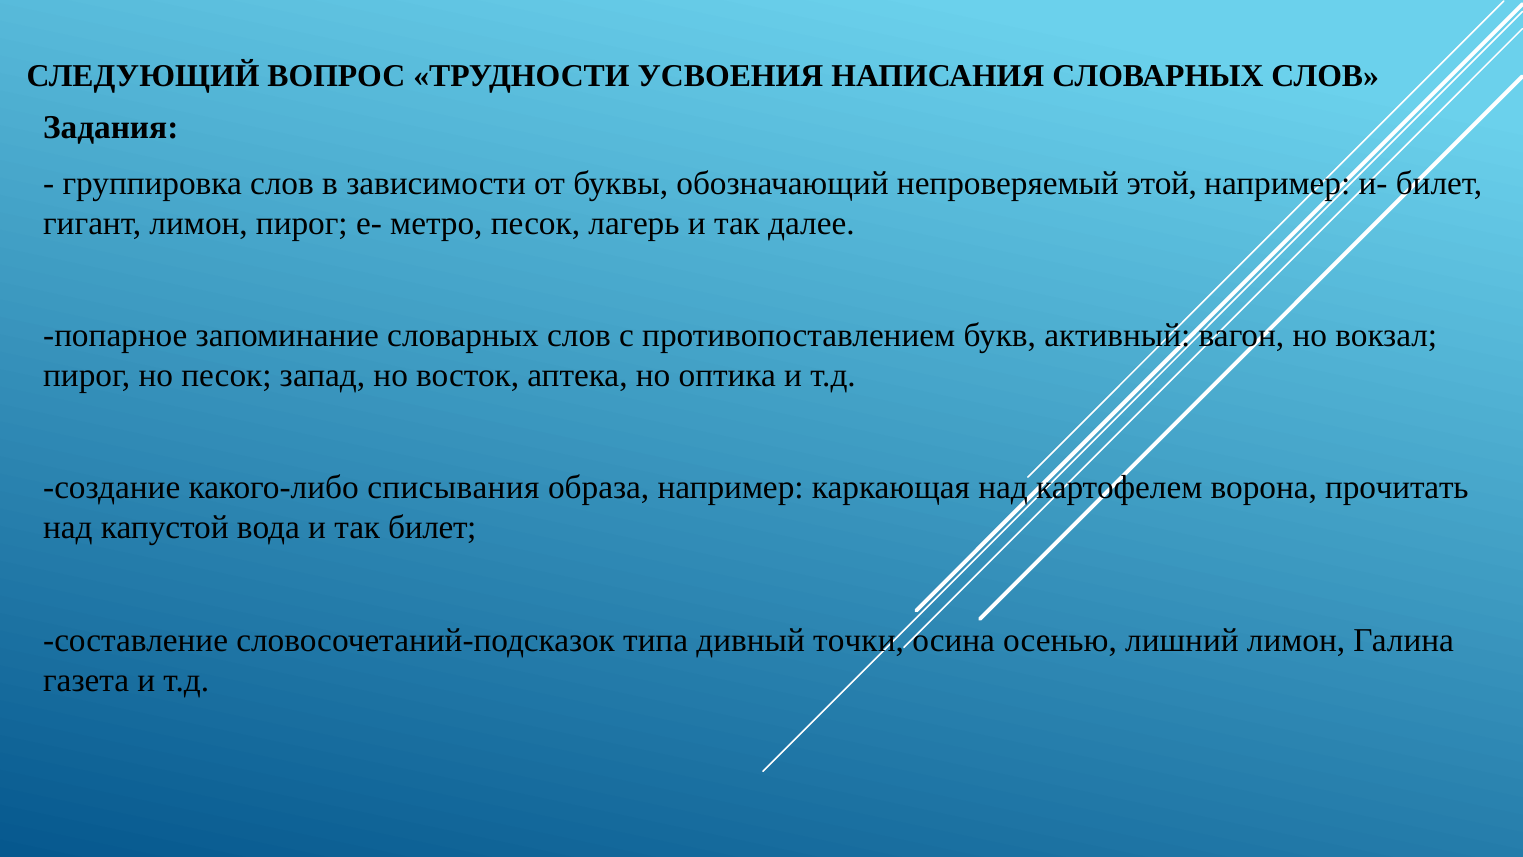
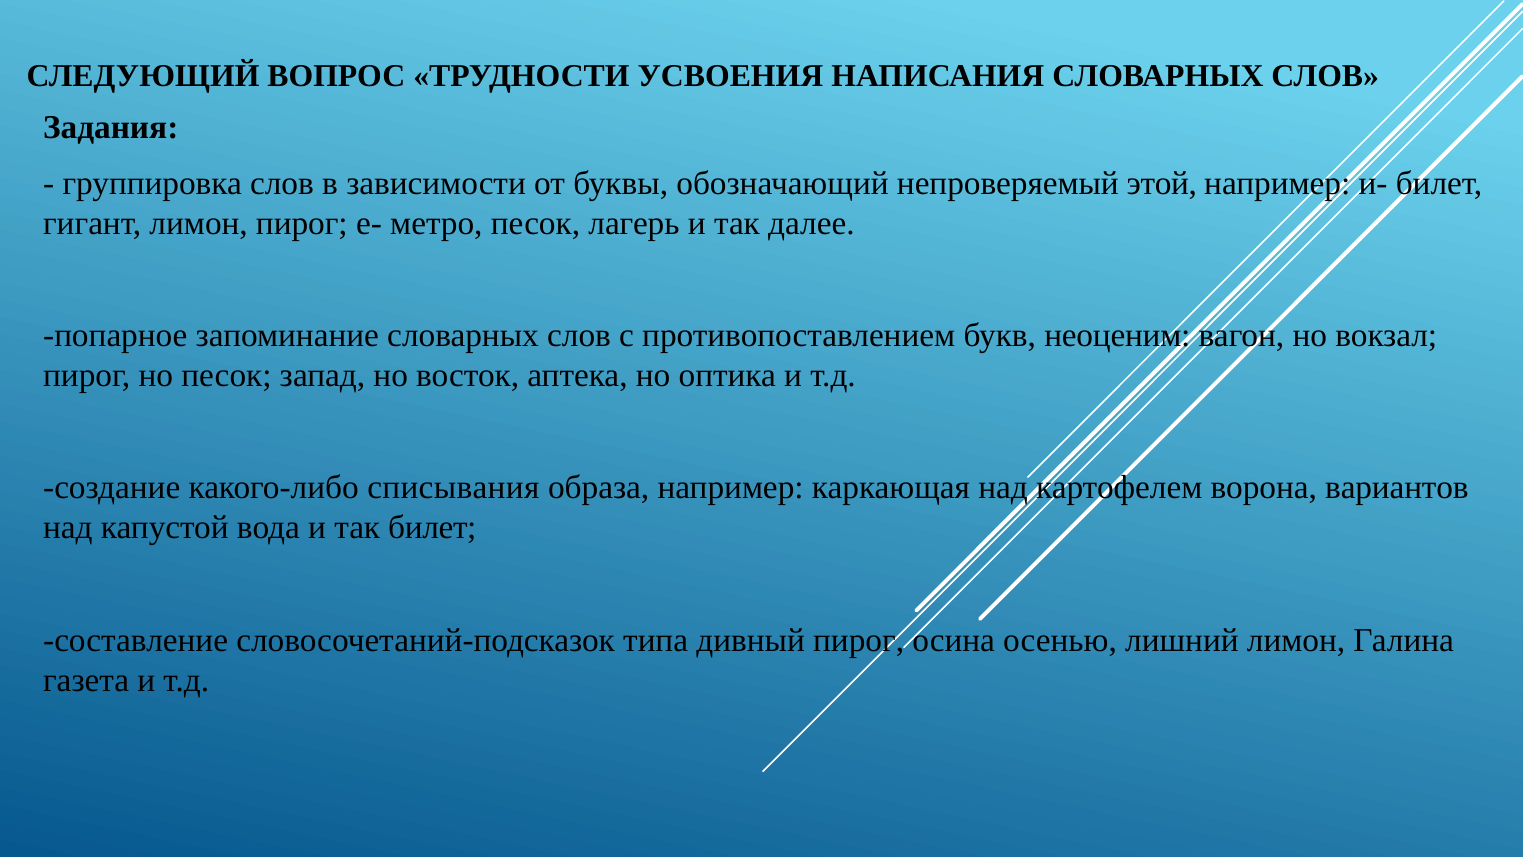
активный: активный -> неоценим
прочитать: прочитать -> вариантов
дивный точки: точки -> пирог
